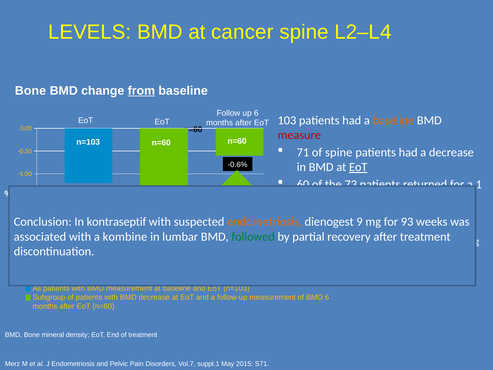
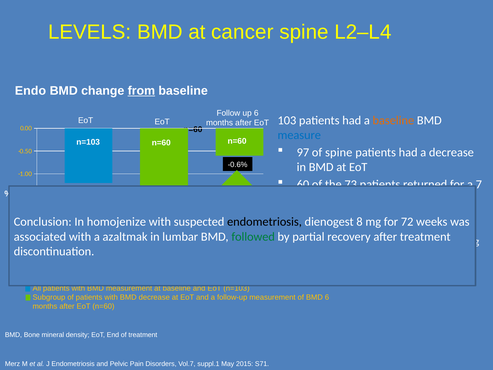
Bone at (30, 91): Bone -> Endo
measure colour: red -> blue
71: 71 -> 97
EoT at (358, 167) underline: present -> none
1: 1 -> 7
kontraseptif: kontraseptif -> homojenize
endometriosis at (264, 222) colour: orange -> black
9: 9 -> 8
93: 93 -> 72
kombine: kombine -> azaltmak
